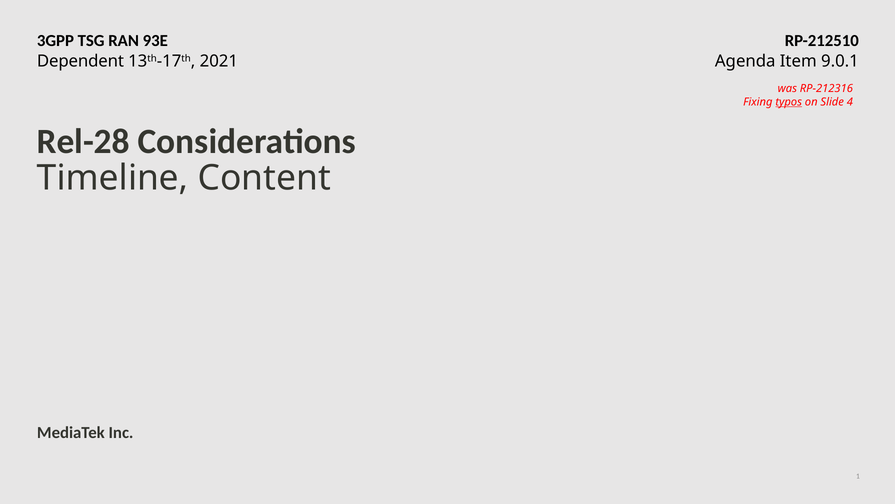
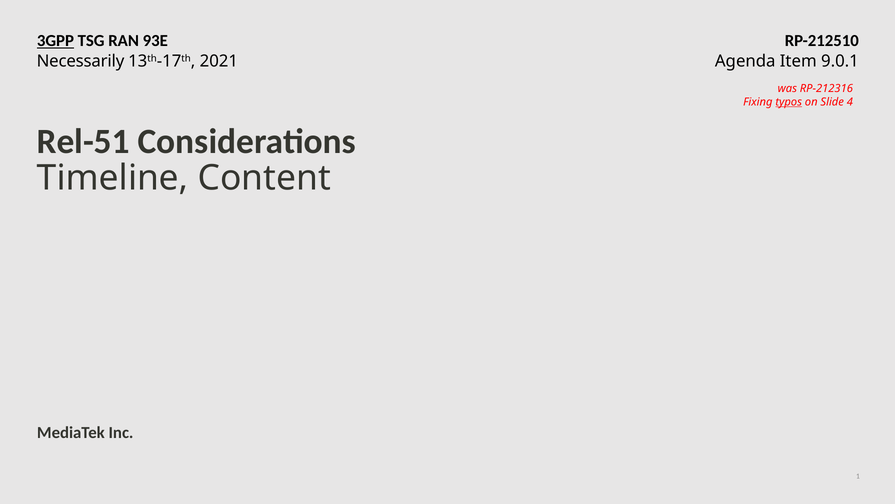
3GPP underline: none -> present
Dependent: Dependent -> Necessarily
Rel-28: Rel-28 -> Rel-51
